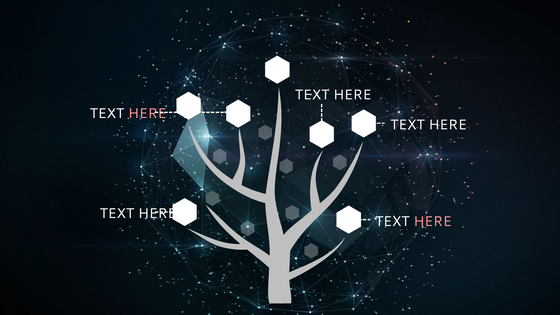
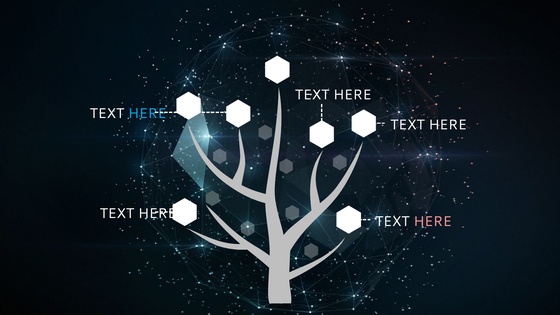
HERE at (147, 113) colour: pink -> light blue
